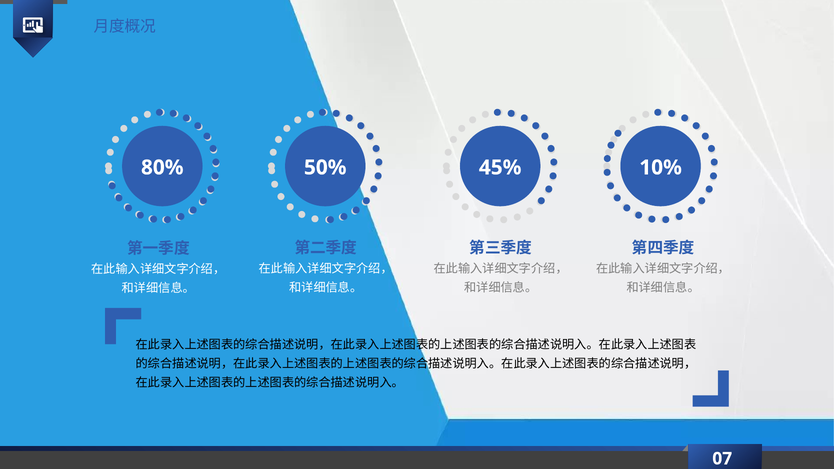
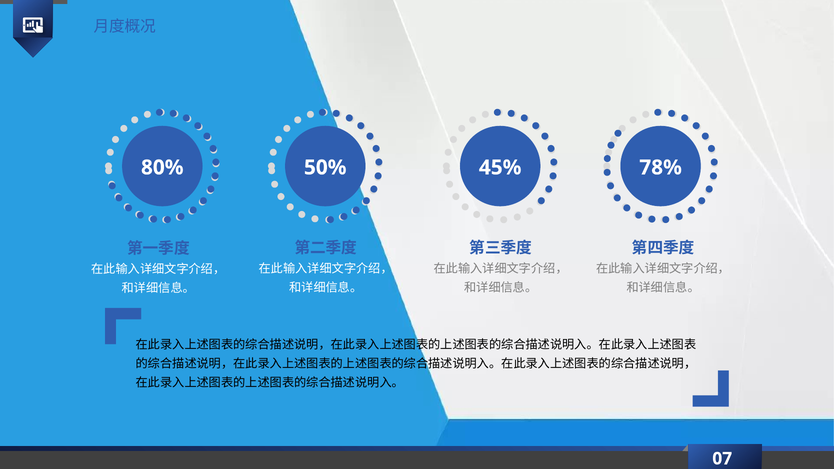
10%: 10% -> 78%
